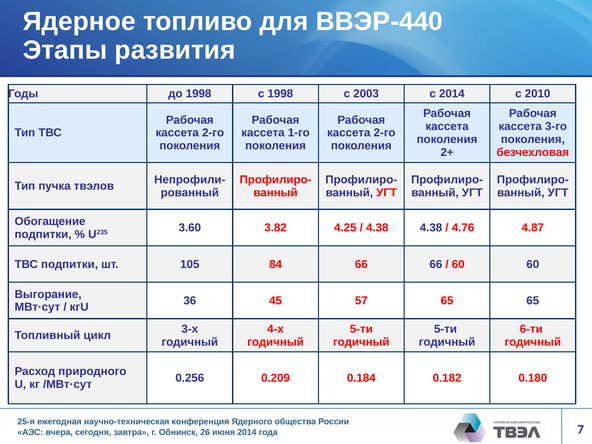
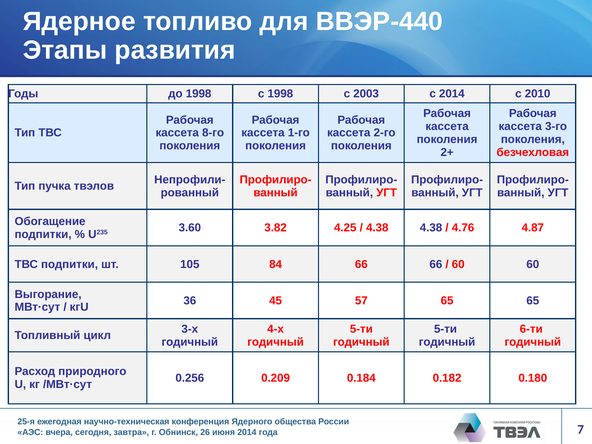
2-го at (213, 133): 2-го -> 8-го
